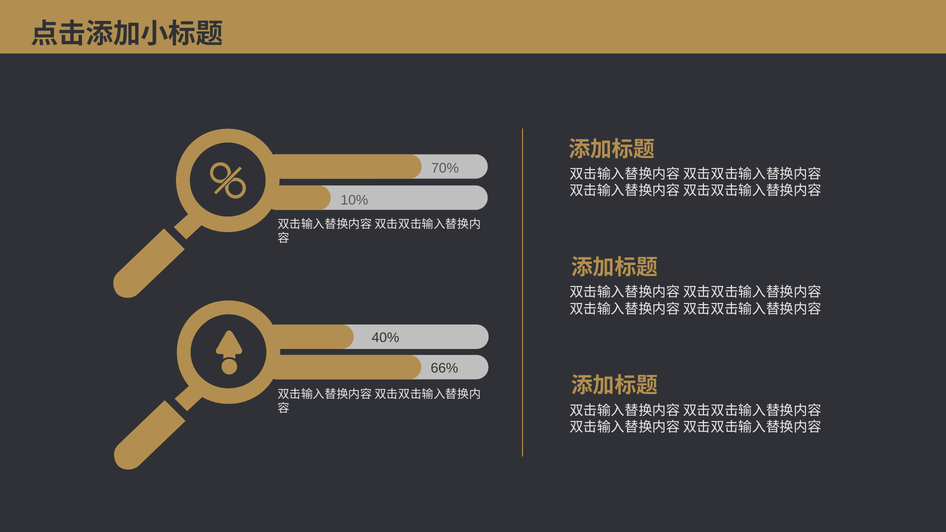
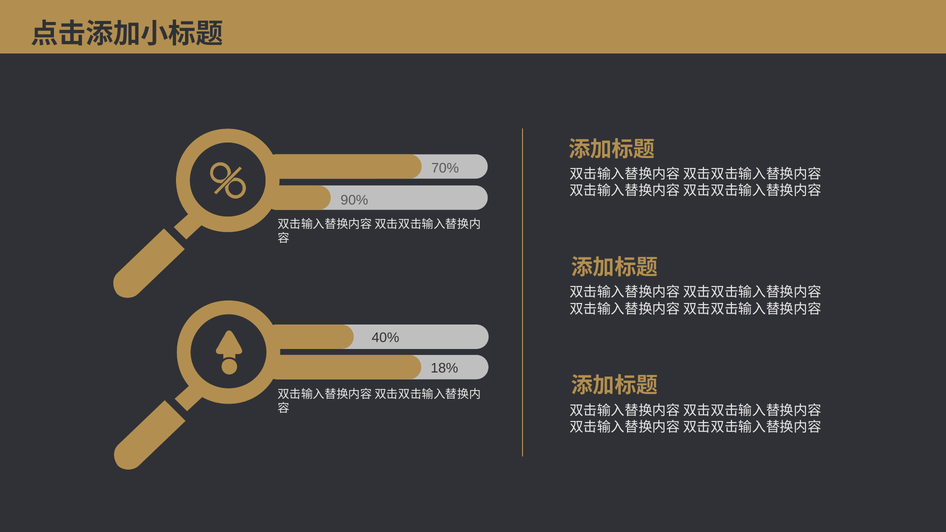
10%: 10% -> 90%
66%: 66% -> 18%
